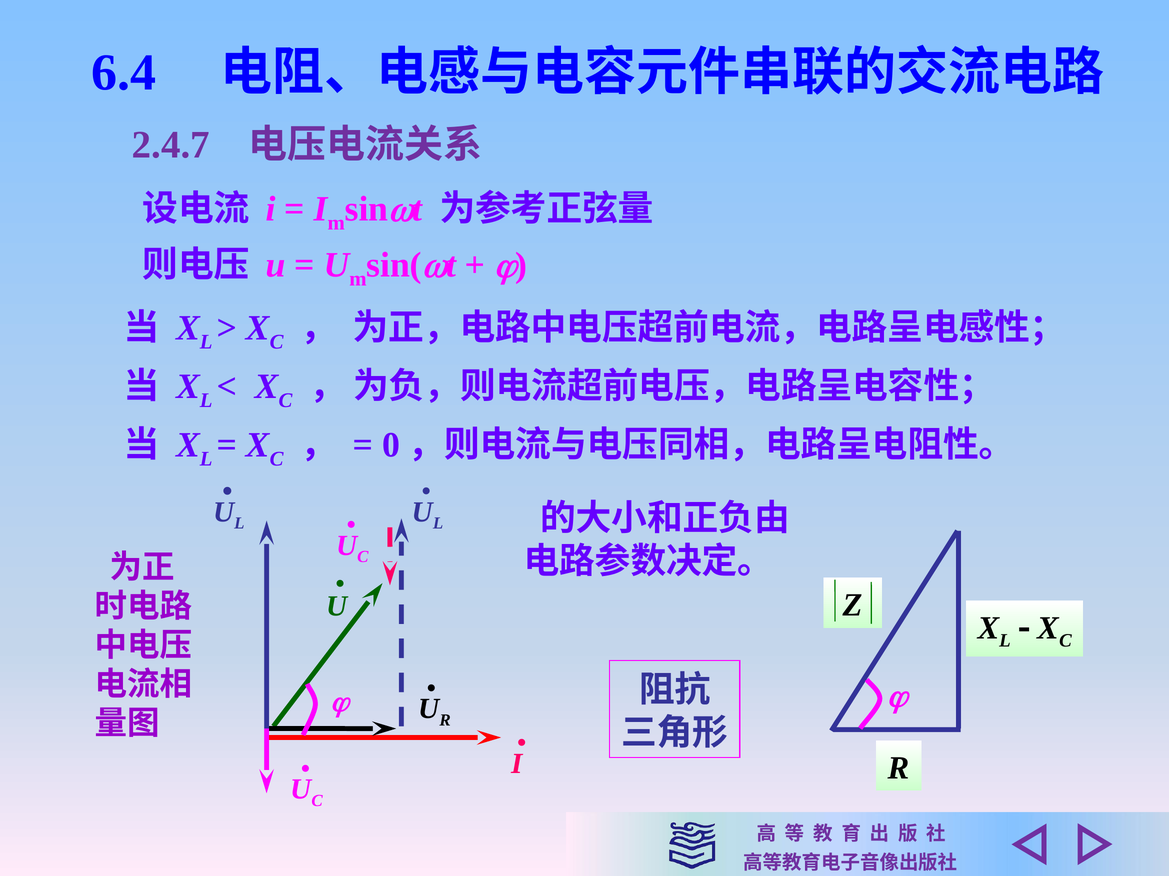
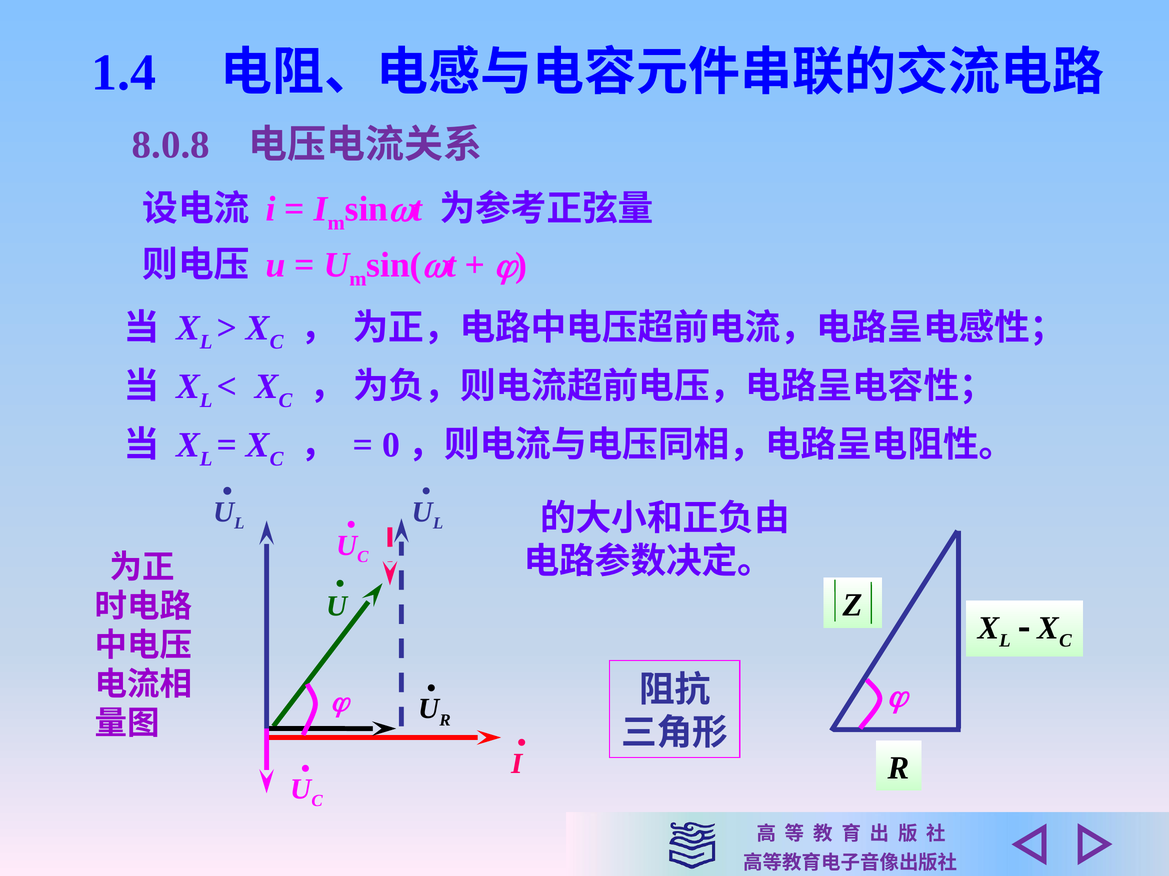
6.4: 6.4 -> 1.4
2.4.7: 2.4.7 -> 8.0.8
